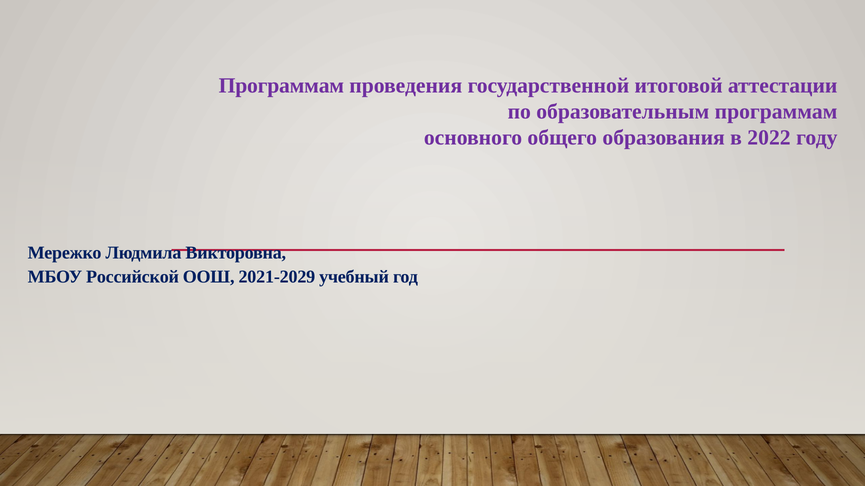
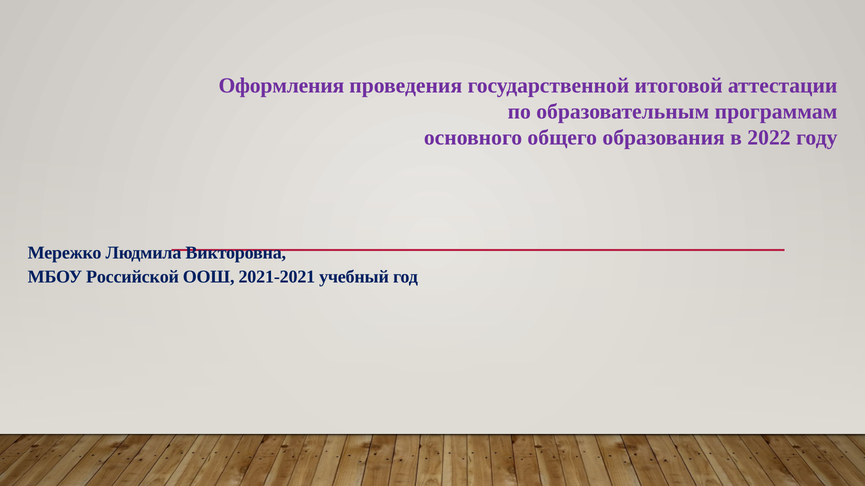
Программам at (281, 86): Программам -> Оформления
2021-2029: 2021-2029 -> 2021-2021
